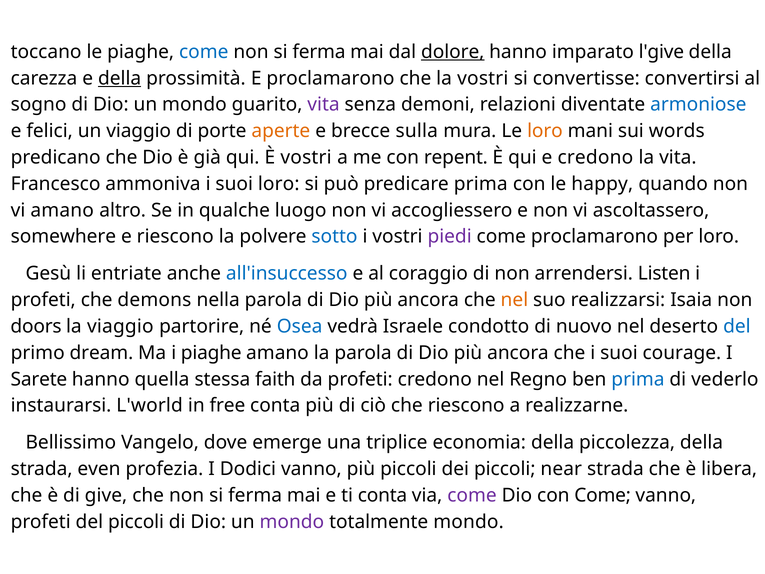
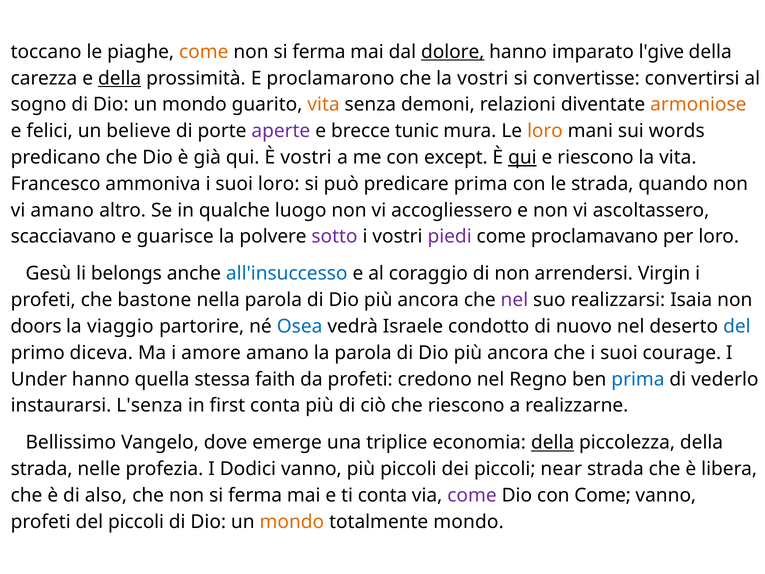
come at (204, 52) colour: blue -> orange
vita at (324, 105) colour: purple -> orange
armoniose colour: blue -> orange
un viaggio: viaggio -> believe
aperte colour: orange -> purple
sulla: sulla -> tunic
repent: repent -> except
qui at (522, 157) underline: none -> present
e credono: credono -> riescono
le happy: happy -> strada
somewhere: somewhere -> scacciavano
e riescono: riescono -> guarisce
sotto colour: blue -> purple
come proclamarono: proclamarono -> proclamavano
entriate: entriate -> belongs
Listen: Listen -> Virgin
demons: demons -> bastone
nel at (514, 300) colour: orange -> purple
dream: dream -> diceva
i piaghe: piaghe -> amore
Sarete: Sarete -> Under
L'world: L'world -> L'senza
free: free -> first
della at (553, 442) underline: none -> present
even: even -> nelle
give: give -> also
mondo at (292, 522) colour: purple -> orange
